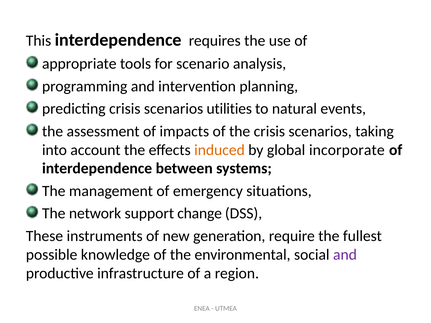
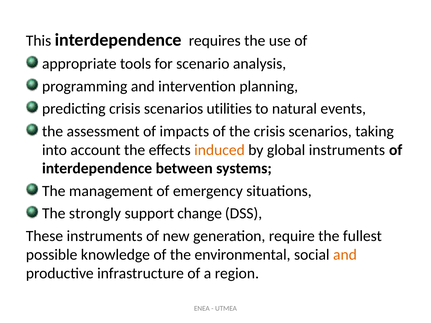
global incorporate: incorporate -> instruments
network: network -> strongly
and at (345, 255) colour: purple -> orange
